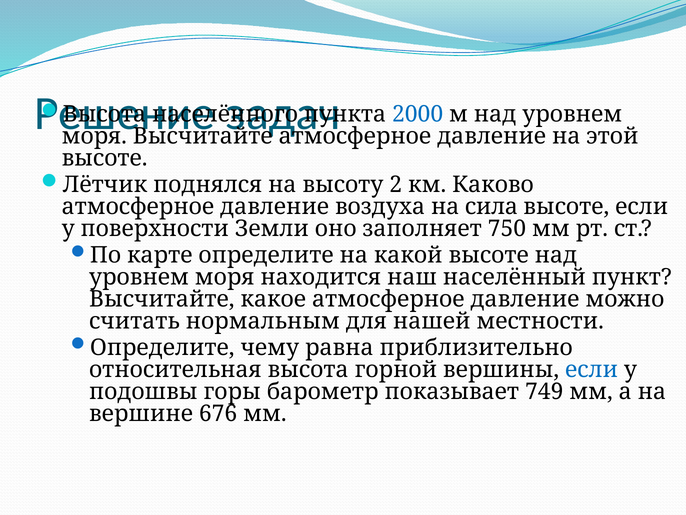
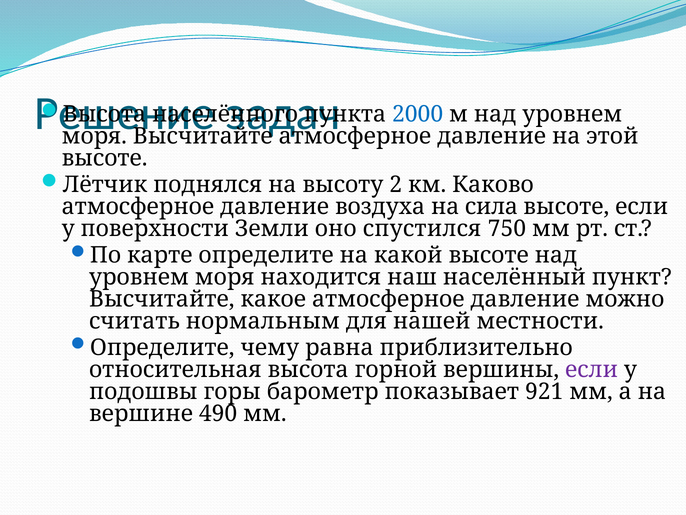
заполняет: заполняет -> спустился
если at (592, 369) colour: blue -> purple
749: 749 -> 921
676: 676 -> 490
